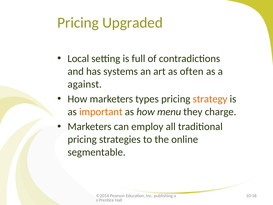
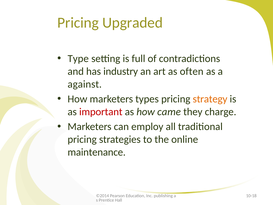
Local: Local -> Type
systems: systems -> industry
important colour: orange -> red
menu: menu -> came
segmentable: segmentable -> maintenance
